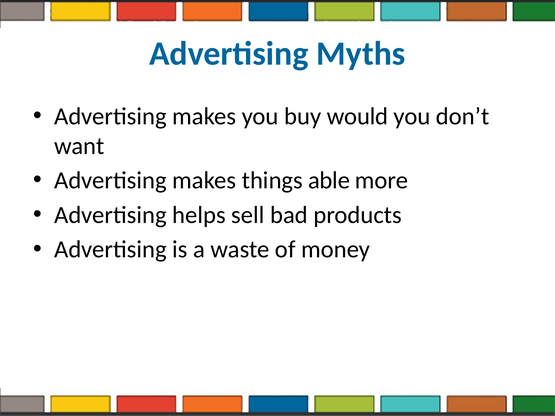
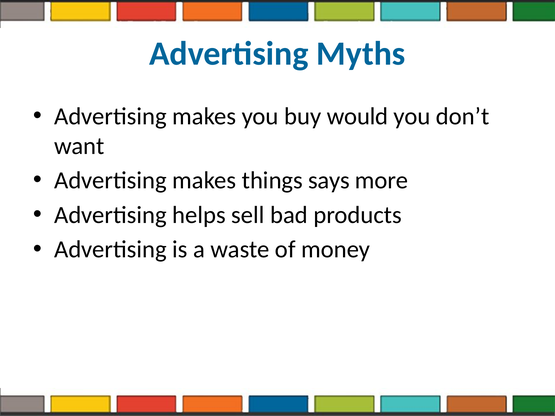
able: able -> says
